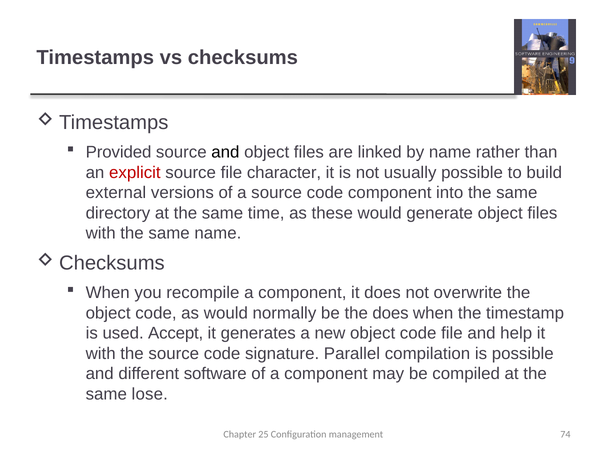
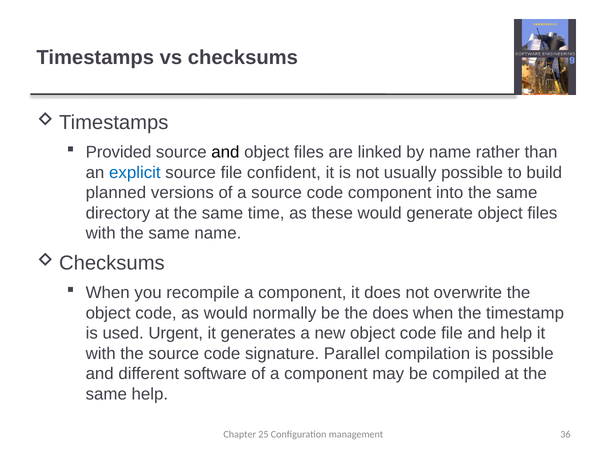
explicit colour: red -> blue
character: character -> confident
external: external -> planned
Accept: Accept -> Urgent
same lose: lose -> help
74: 74 -> 36
